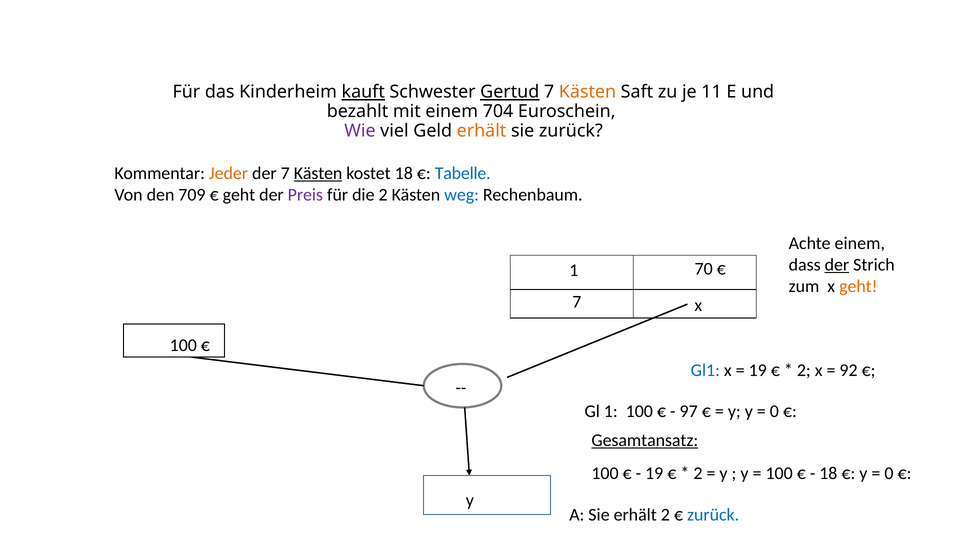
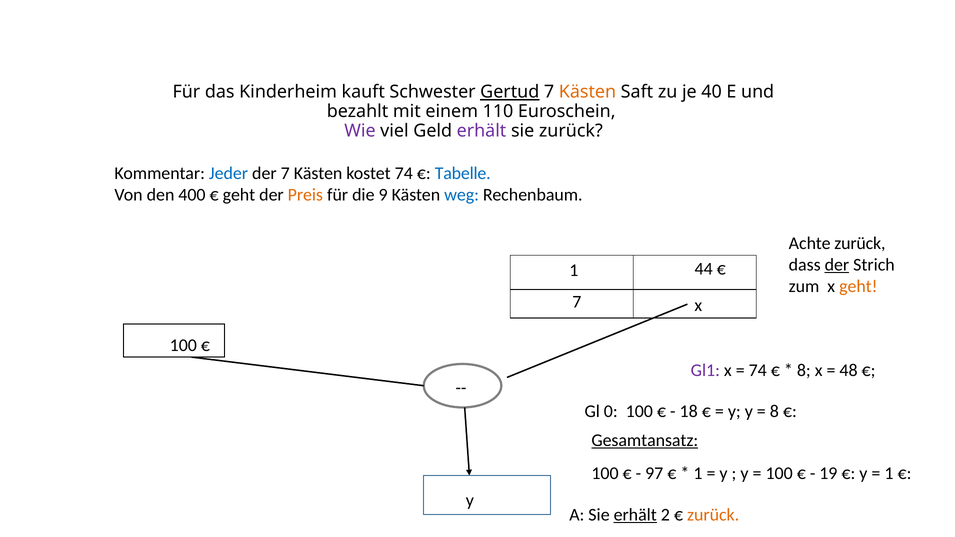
kauft underline: present -> none
11: 11 -> 40
704: 704 -> 110
erhält at (482, 131) colour: orange -> purple
Jeder colour: orange -> blue
Kästen at (318, 173) underline: present -> none
kostet 18: 18 -> 74
709: 709 -> 400
Preis colour: purple -> orange
die 2: 2 -> 9
Achte einem: einem -> zurück
70: 70 -> 44
Gl1 colour: blue -> purple
19 at (758, 370): 19 -> 74
2 at (804, 370): 2 -> 8
92: 92 -> 48
Gl 1: 1 -> 0
97: 97 -> 18
0 at (774, 411): 0 -> 8
19 at (654, 474): 19 -> 97
2 at (698, 474): 2 -> 1
18 at (828, 474): 18 -> 19
0 at (889, 474): 0 -> 1
erhält at (635, 515) underline: none -> present
zurück at (713, 515) colour: blue -> orange
